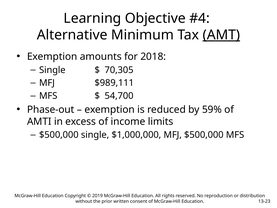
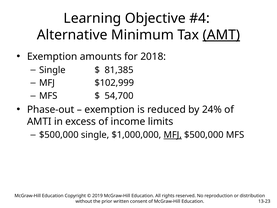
70,305: 70,305 -> 81,385
$989,111: $989,111 -> $102,999
59%: 59% -> 24%
MFJ at (173, 135) underline: none -> present
